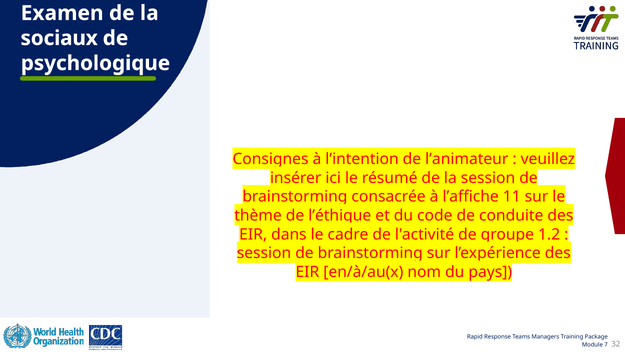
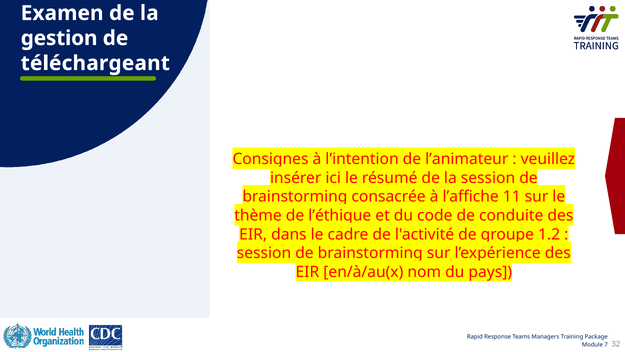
sociaux: sociaux -> gestion
psychologique: psychologique -> téléchargeant
